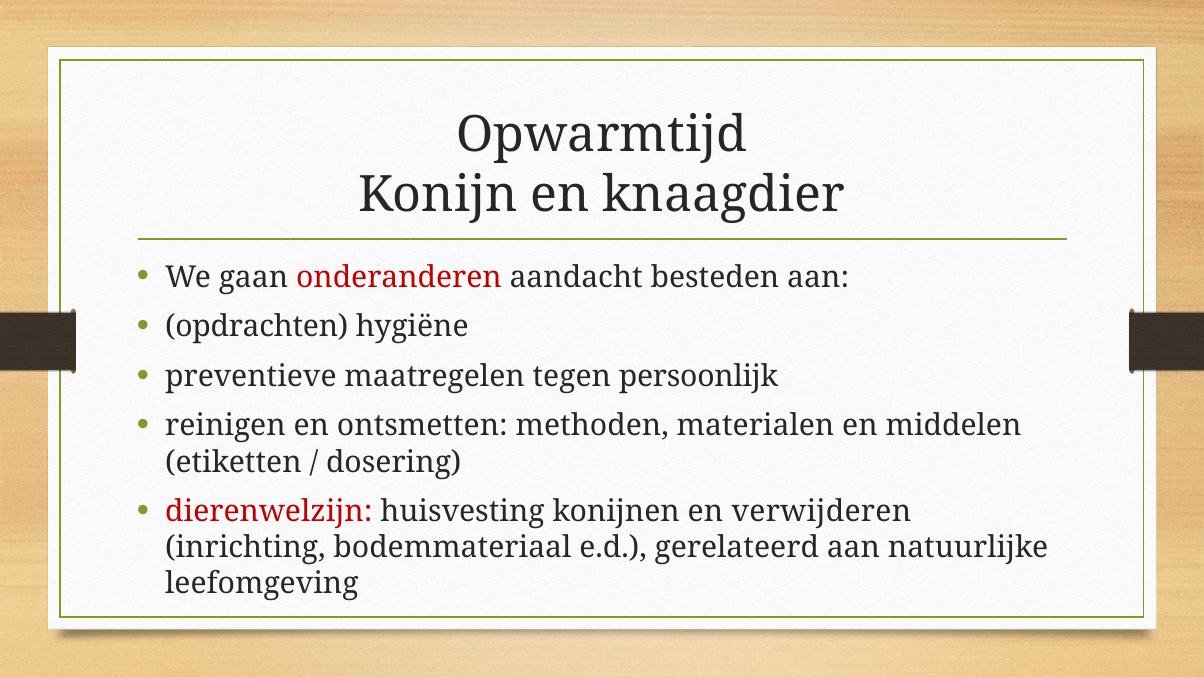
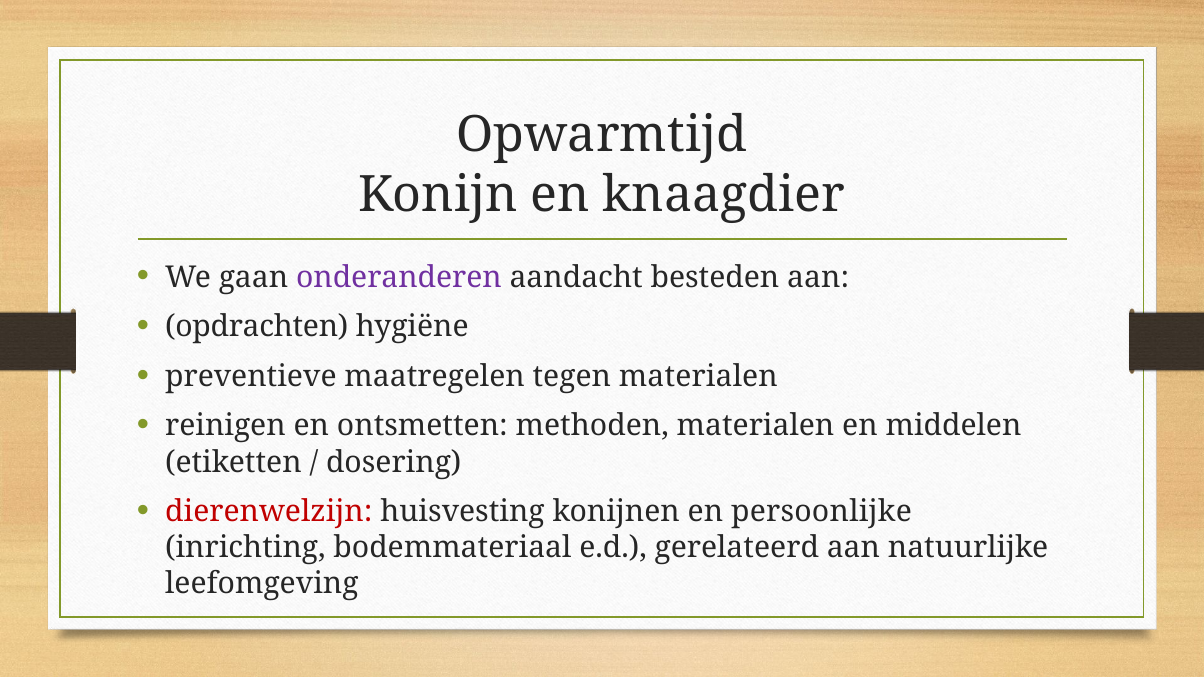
onderanderen colour: red -> purple
tegen persoonlijk: persoonlijk -> materialen
verwijderen: verwijderen -> persoonlijke
